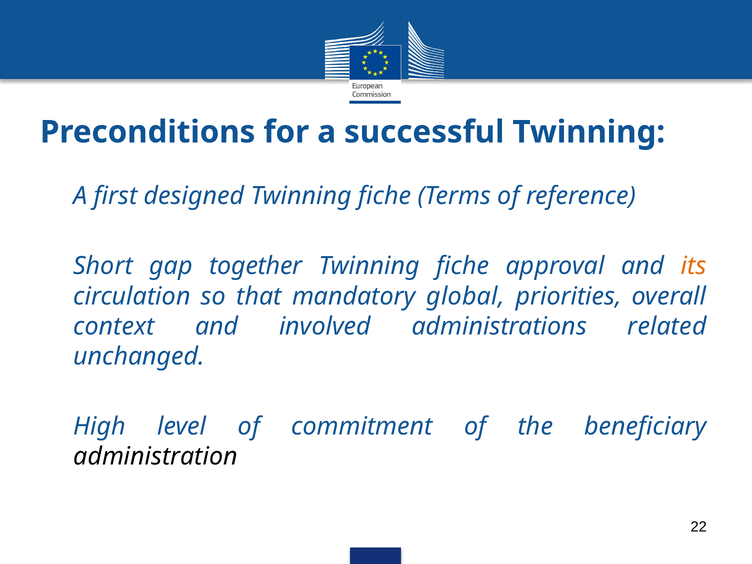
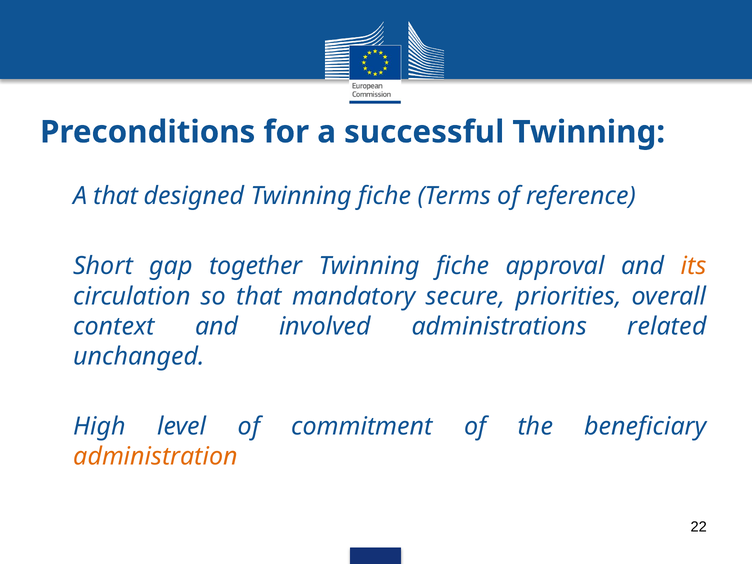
A first: first -> that
global: global -> secure
administration colour: black -> orange
